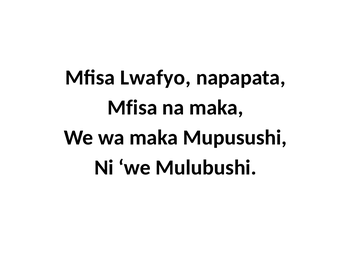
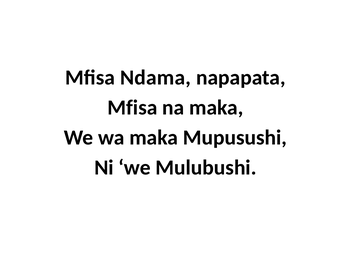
Lwafyo: Lwafyo -> Ndama
